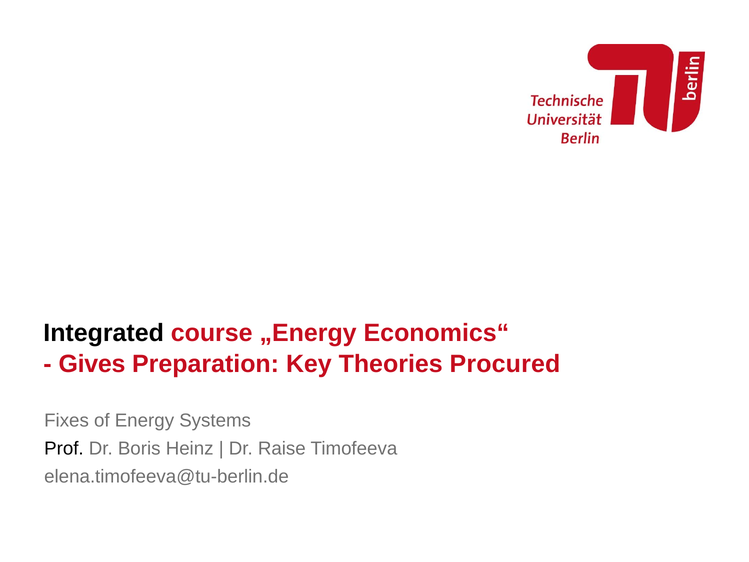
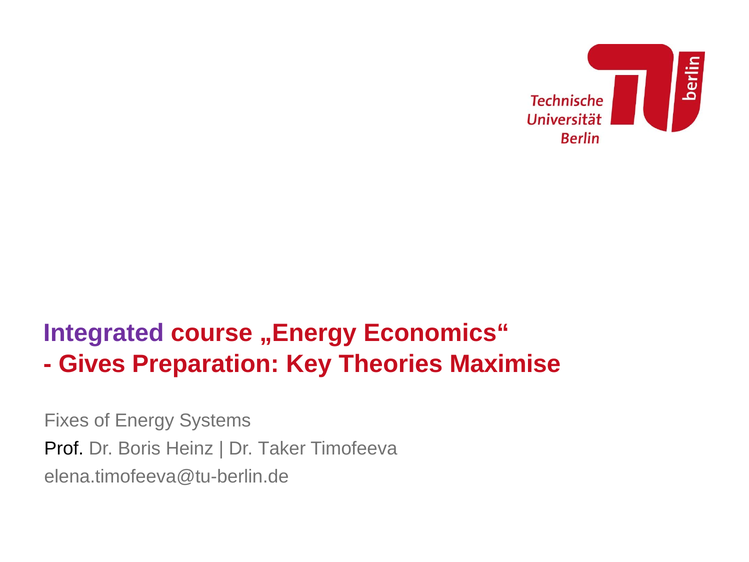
Integrated colour: black -> purple
Procured: Procured -> Maximise
Raise: Raise -> Taker
